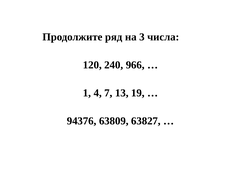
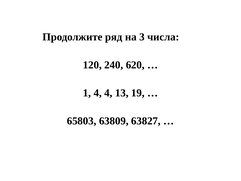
966: 966 -> 620
4 7: 7 -> 4
94376: 94376 -> 65803
